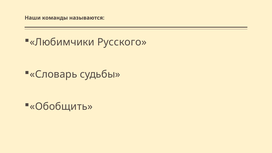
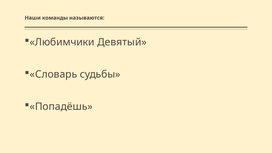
Русского: Русского -> Девятый
Обобщить: Обобщить -> Попадёшь
